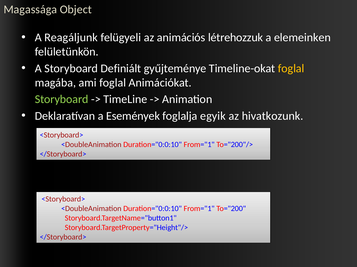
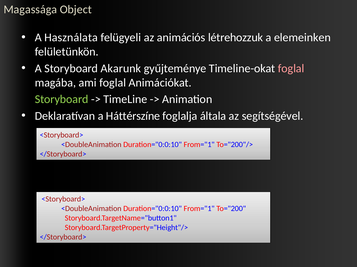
Reagáljunk: Reagáljunk -> Használata
Definiált: Definiált -> Akarunk
foglal at (291, 69) colour: yellow -> pink
Események: Események -> Háttérszíne
egyik: egyik -> általa
hivatkozunk: hivatkozunk -> segítségével
